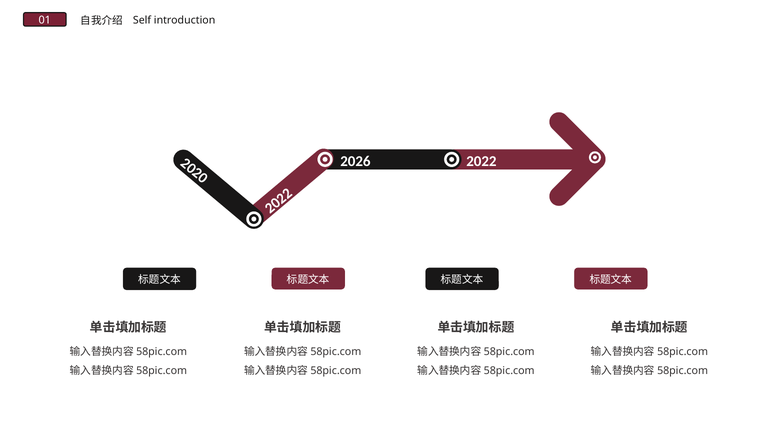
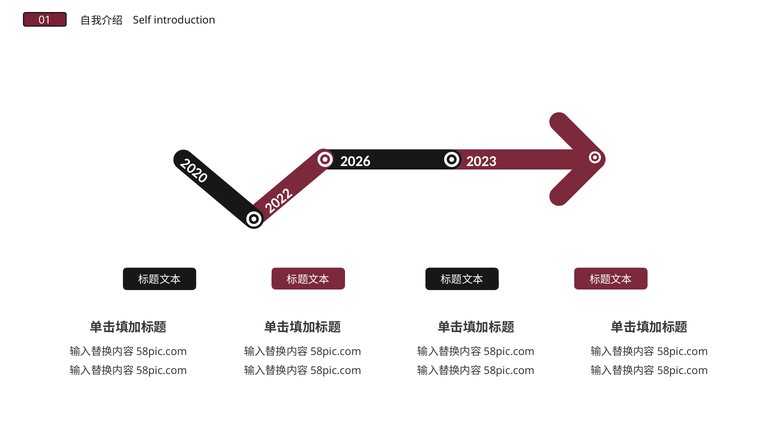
2022: 2022 -> 2023
